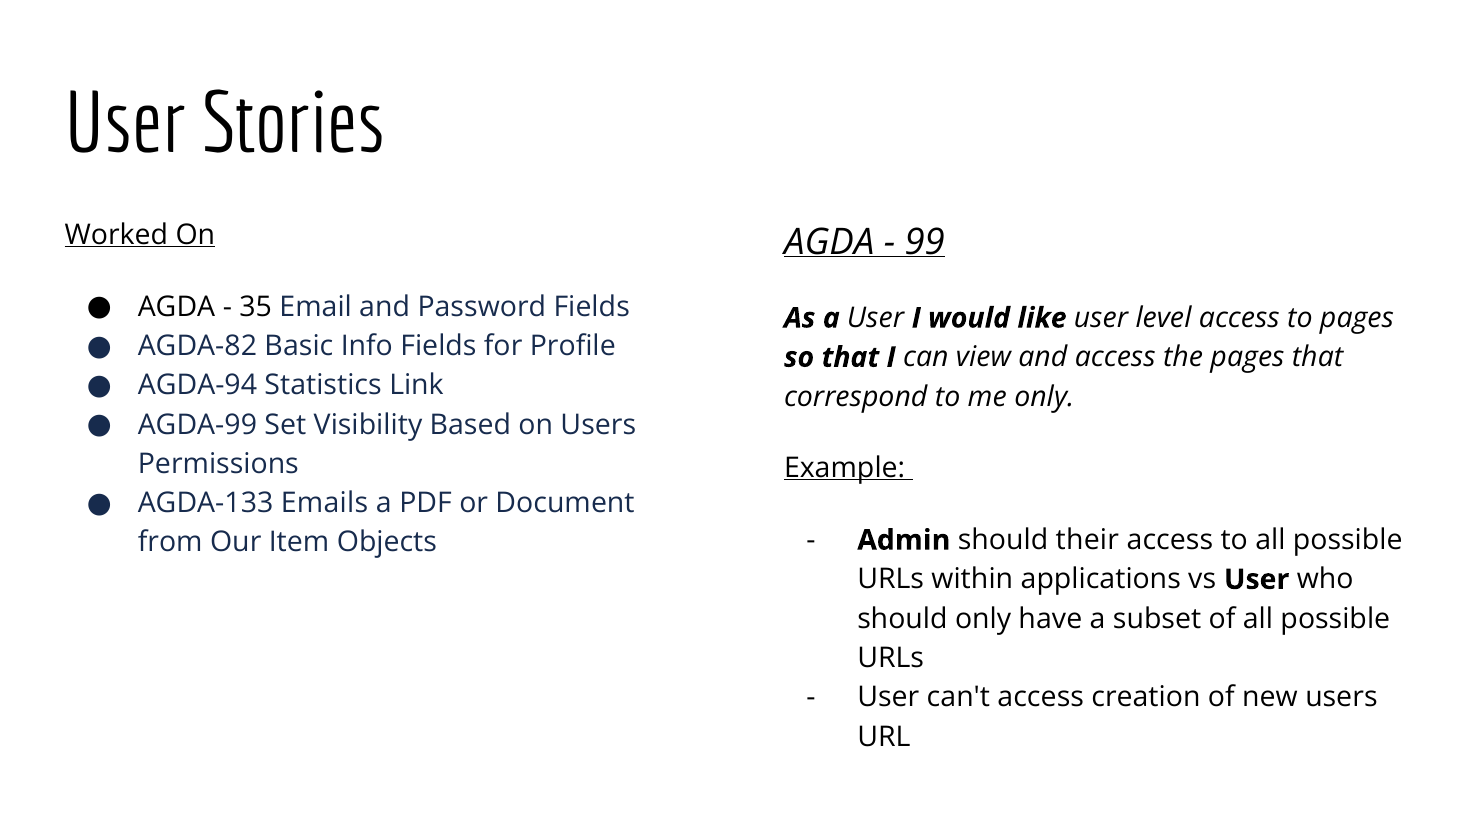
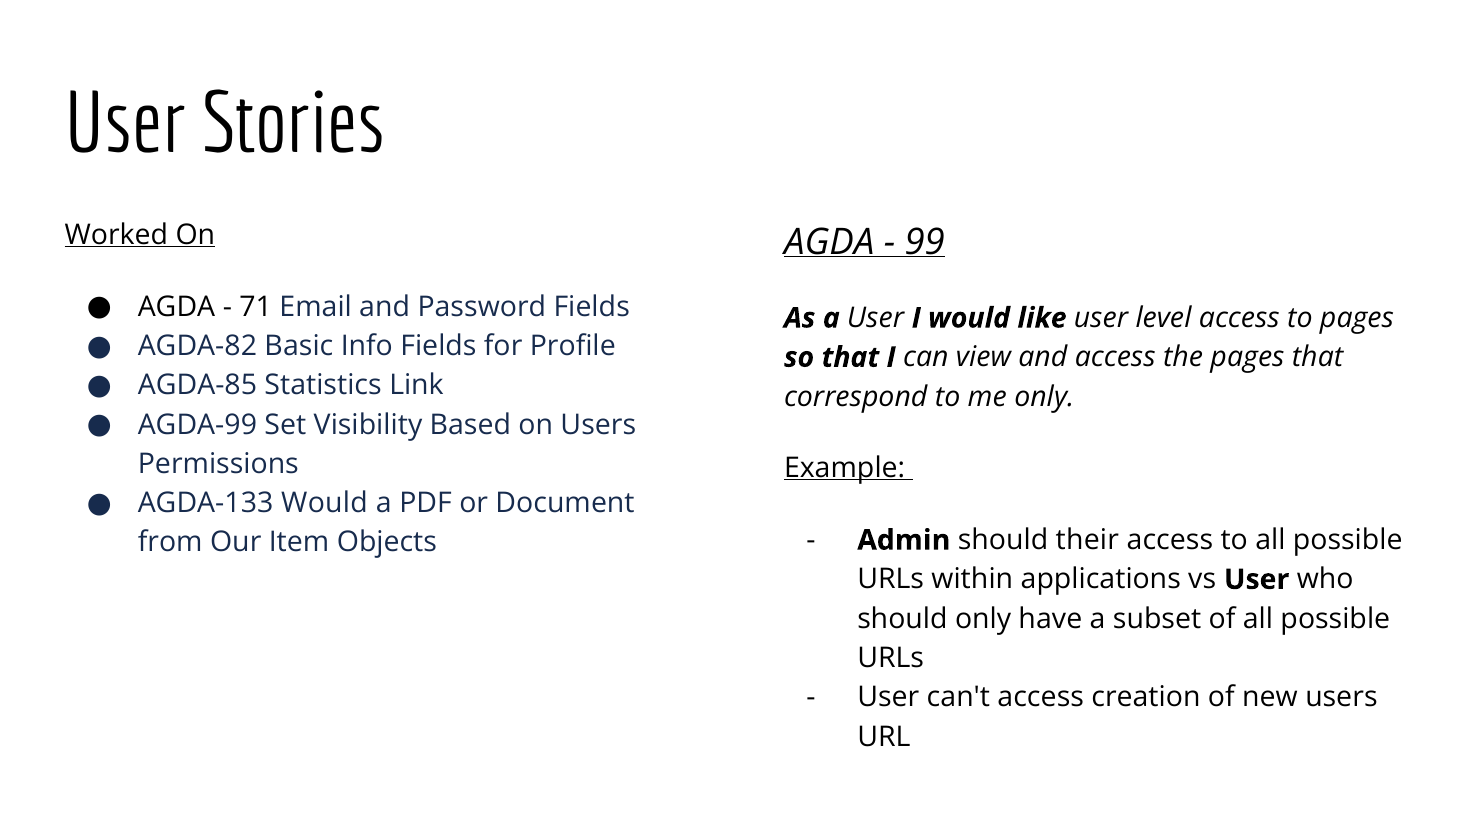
35: 35 -> 71
AGDA-94: AGDA-94 -> AGDA-85
AGDA-133 Emails: Emails -> Would
